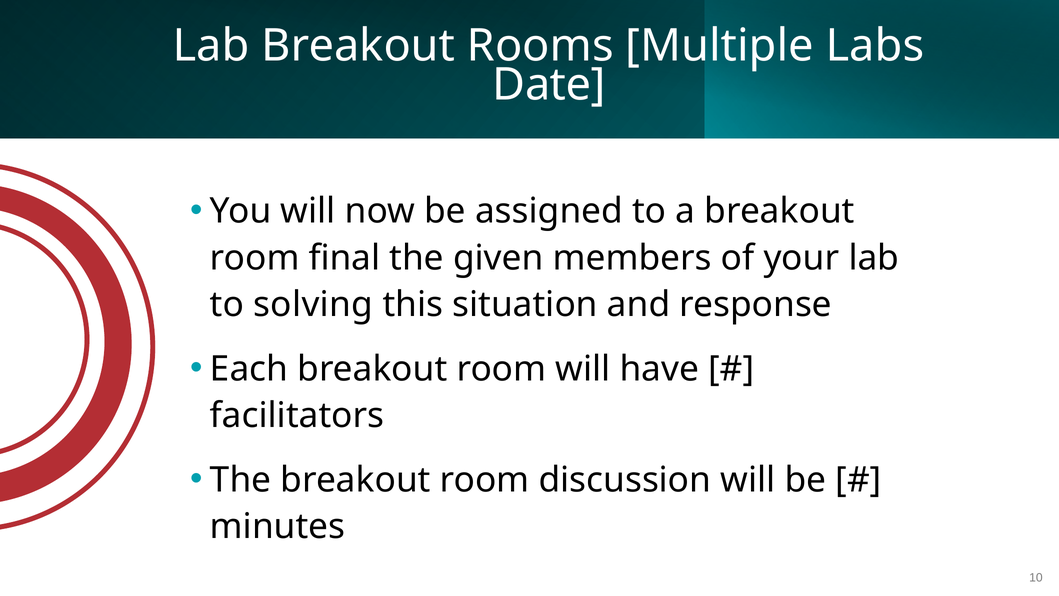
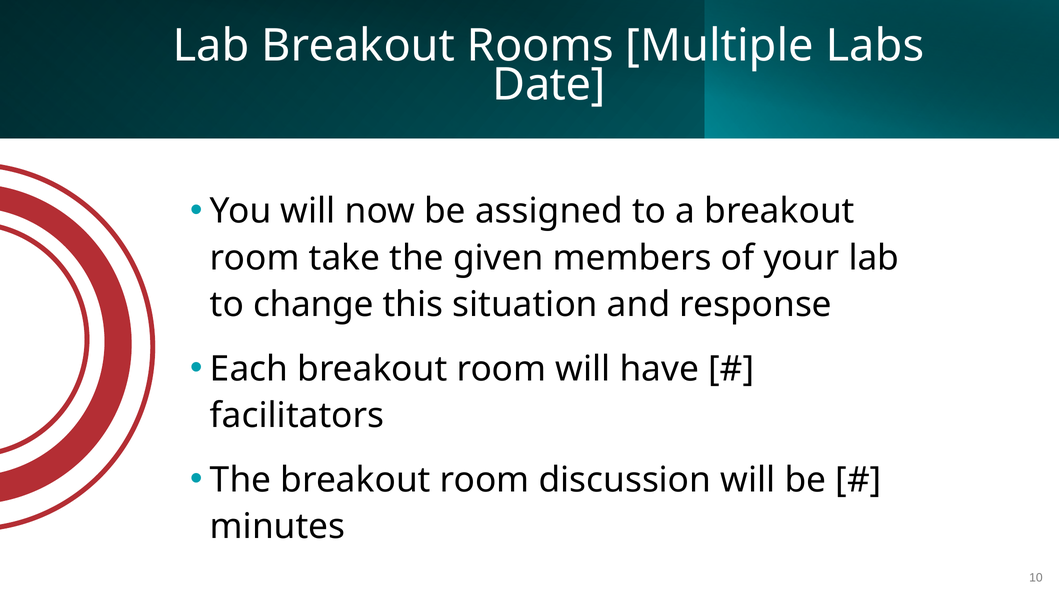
final: final -> take
solving: solving -> change
